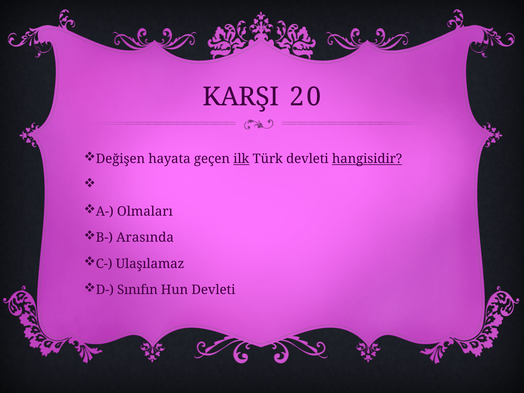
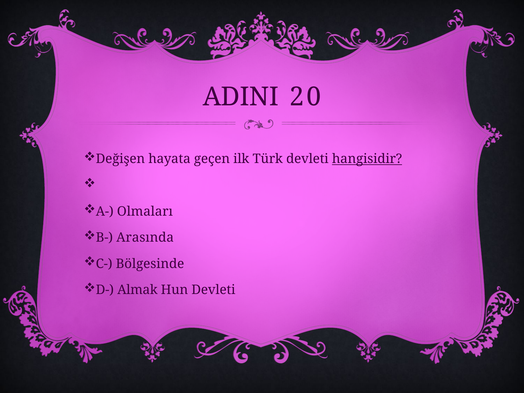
KARŞI: KARŞI -> ADINI
ilk underline: present -> none
Ulaşılamaz: Ulaşılamaz -> Bölgesinde
Sınıfın: Sınıfın -> Almak
